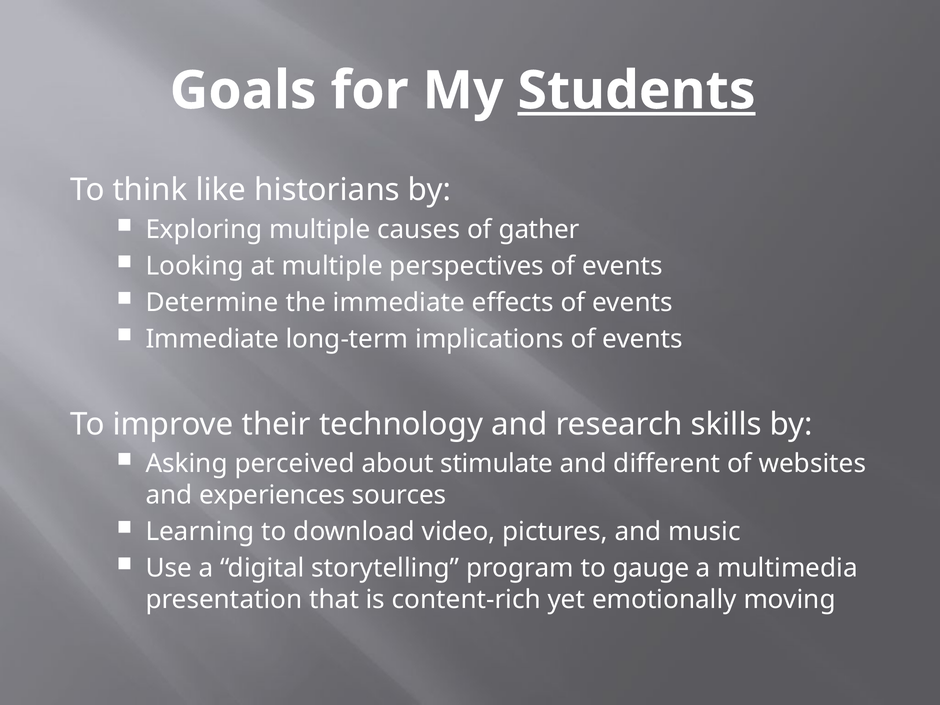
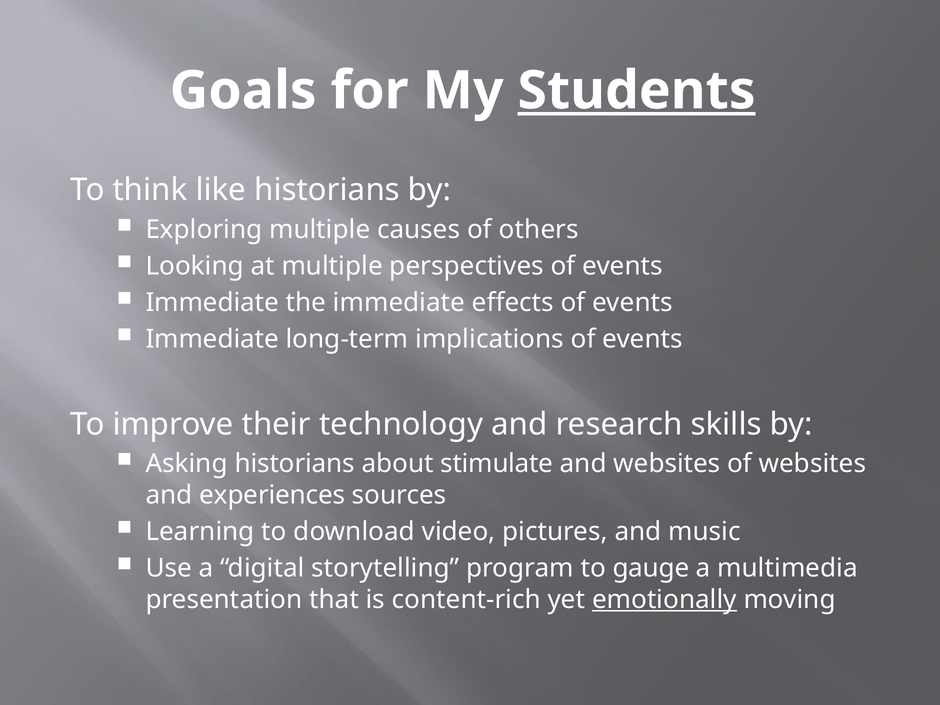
gather: gather -> others
Determine at (212, 303): Determine -> Immediate
Asking perceived: perceived -> historians
and different: different -> websites
emotionally underline: none -> present
